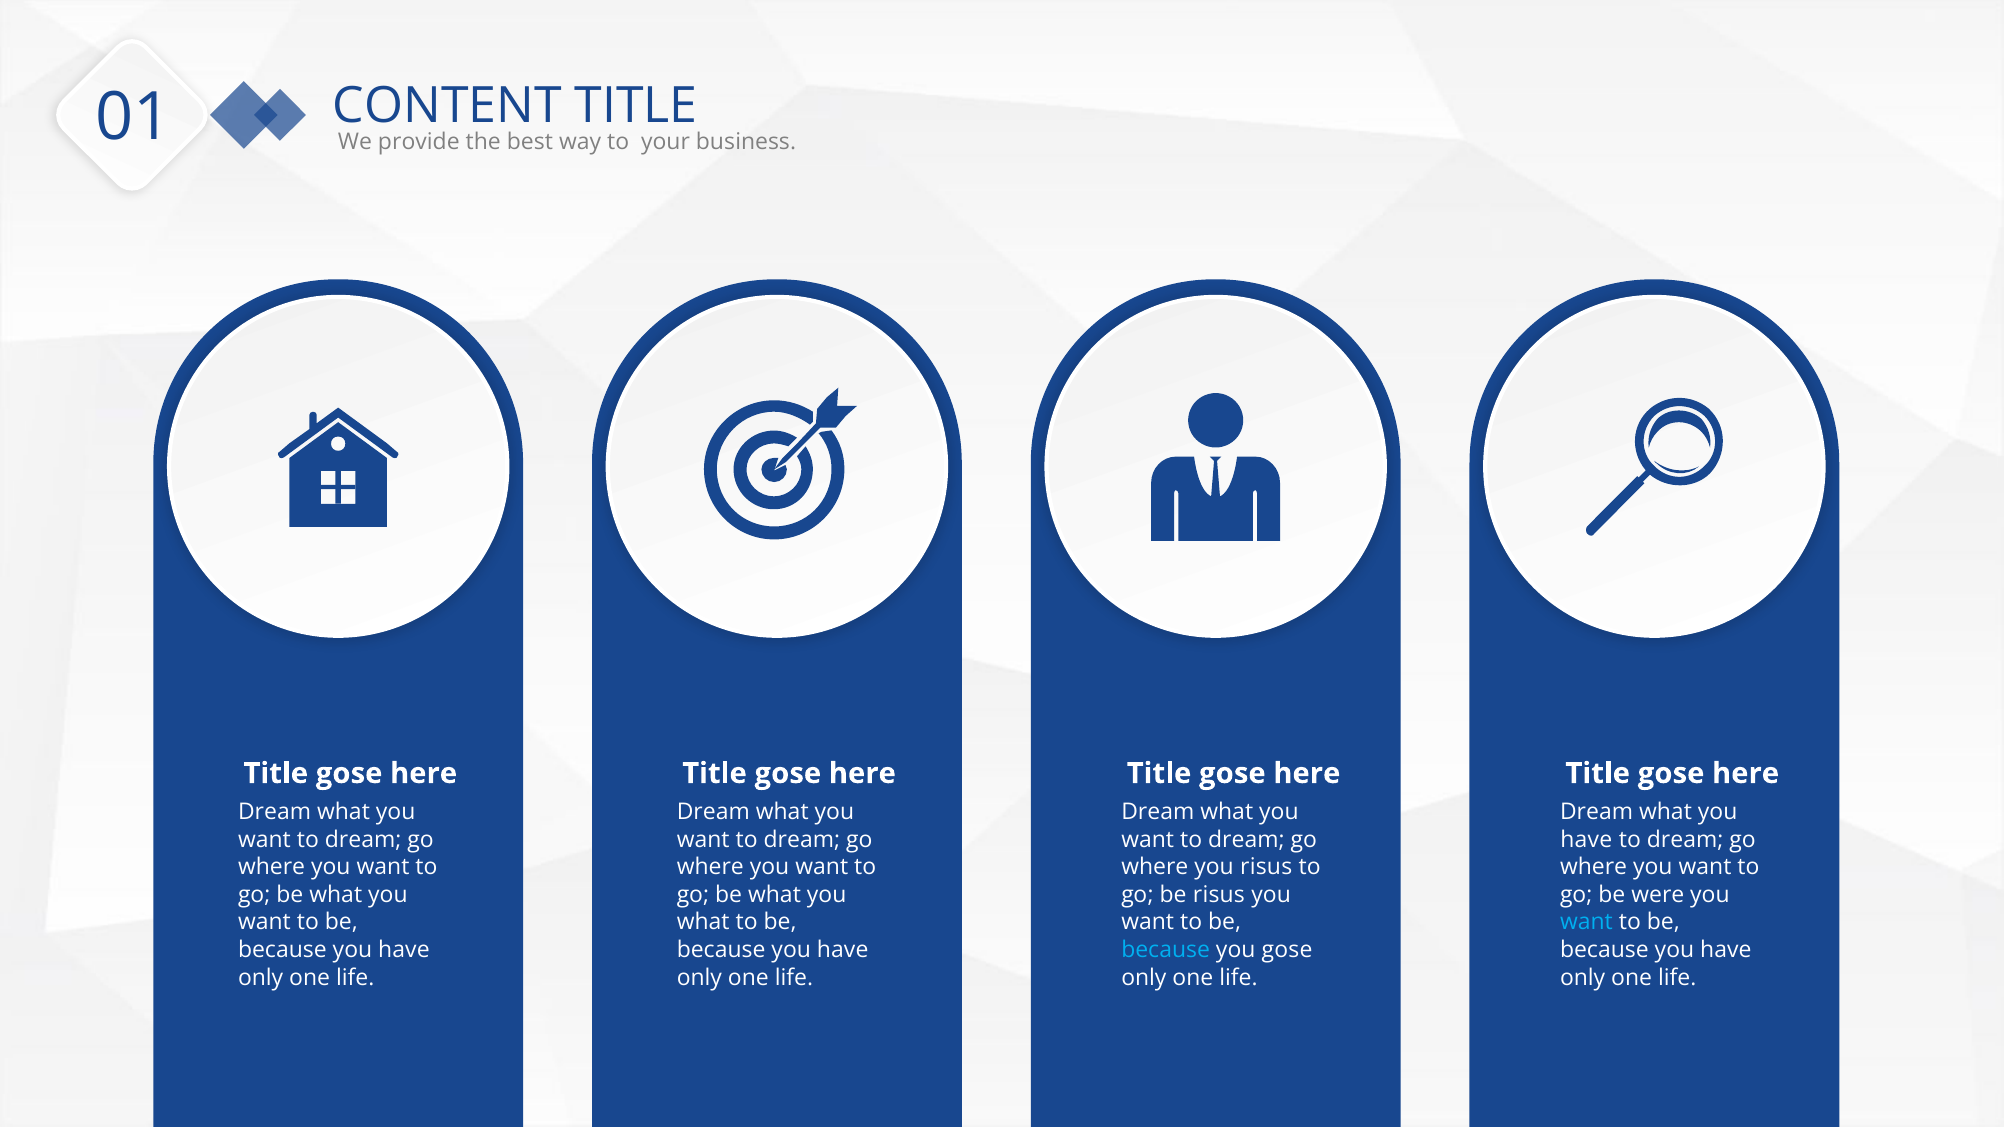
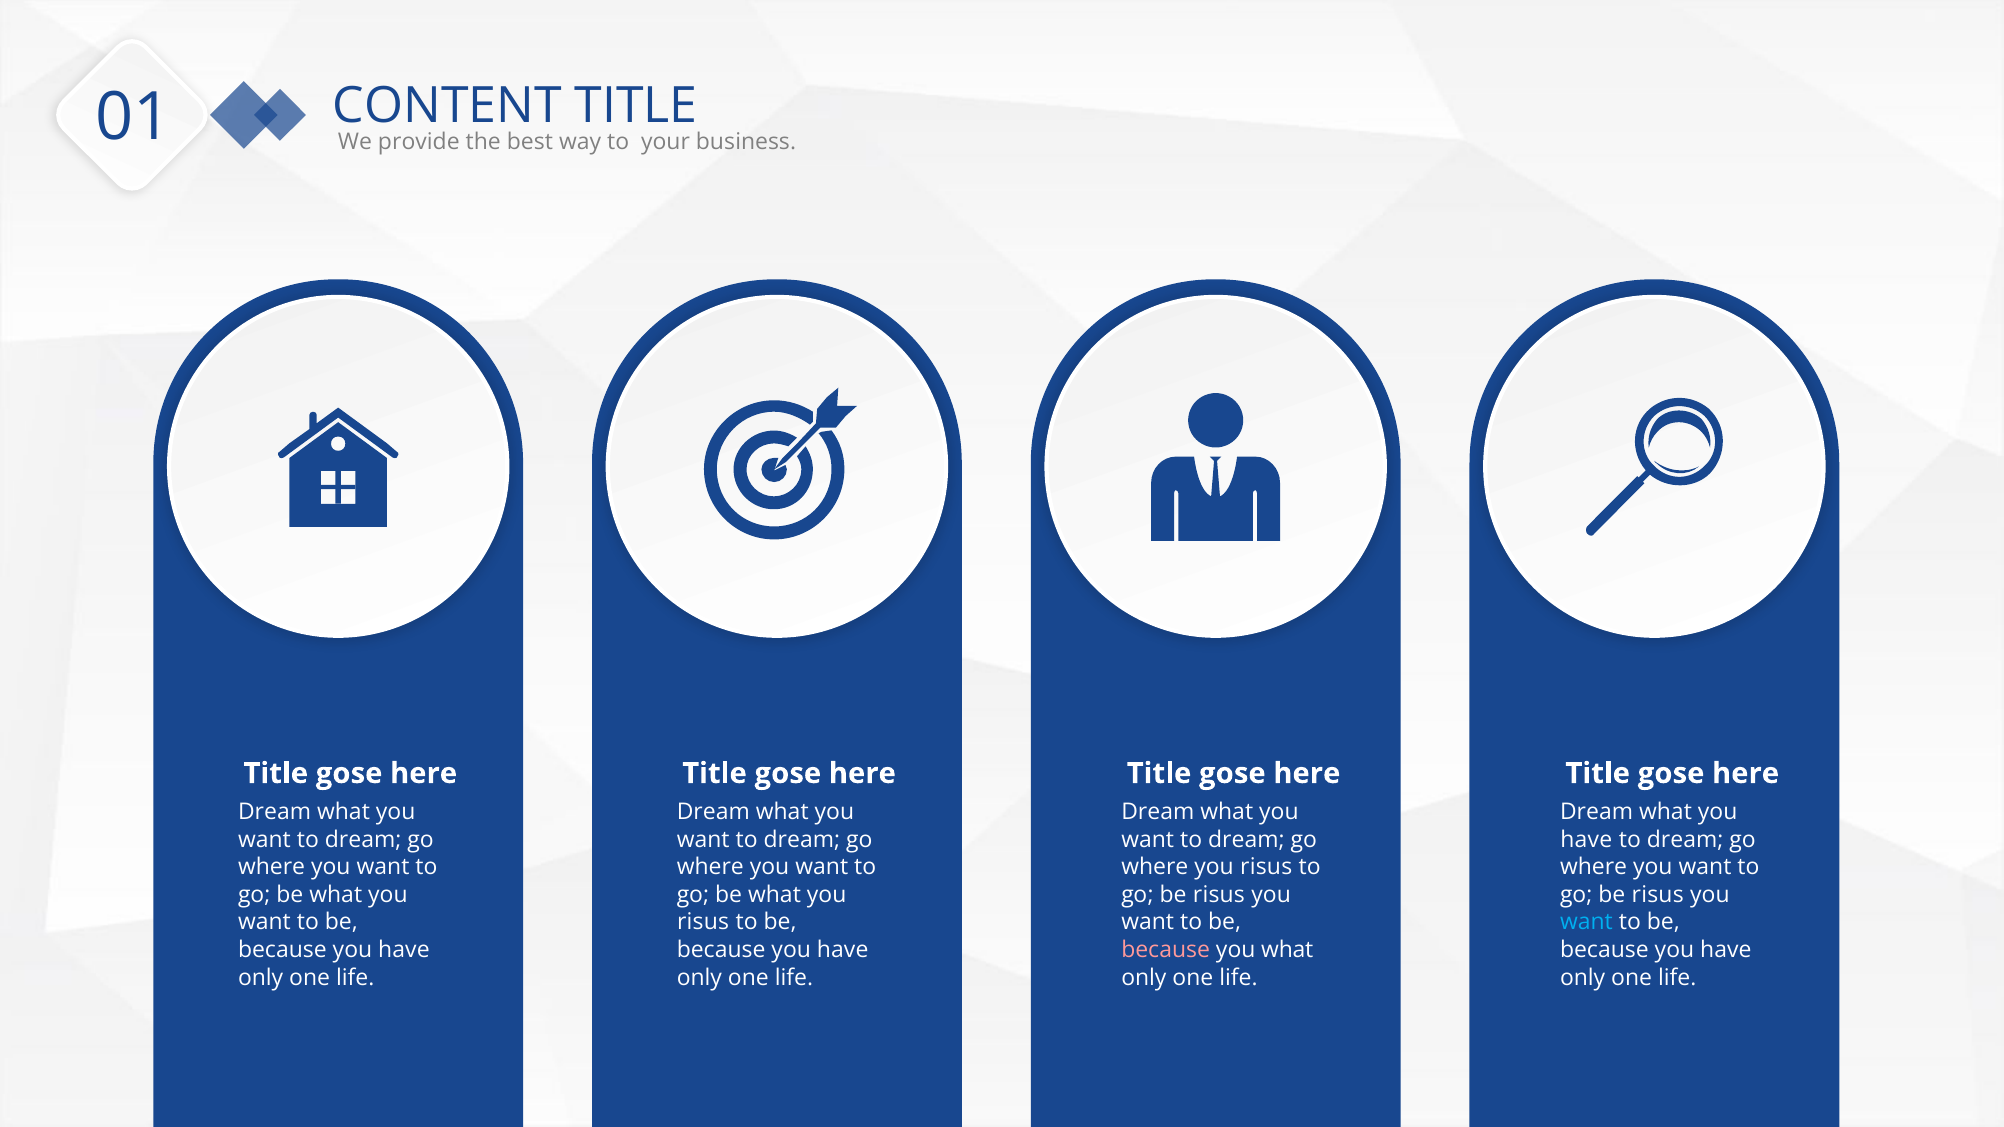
were at (1658, 895): were -> risus
what at (703, 923): what -> risus
because at (1166, 950) colour: light blue -> pink
you gose: gose -> what
